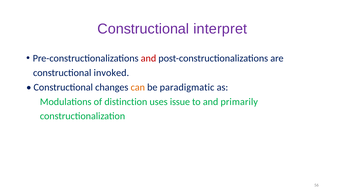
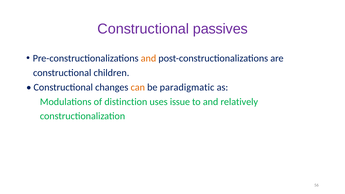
interpret: interpret -> passives
and at (148, 58) colour: red -> orange
invoked: invoked -> children
primarily: primarily -> relatively
